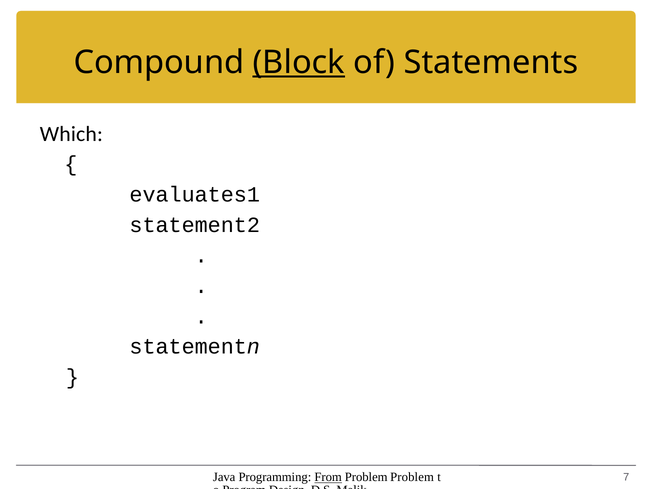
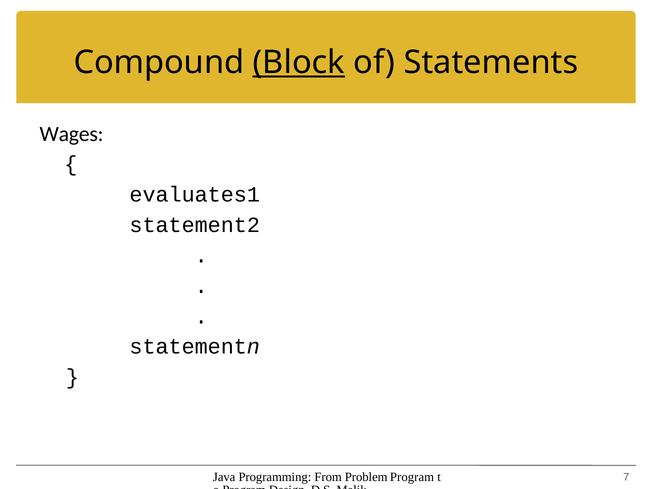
Which: Which -> Wages
From underline: present -> none
Problem Problem: Problem -> Program
